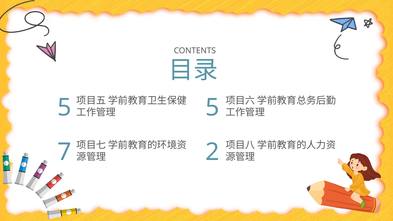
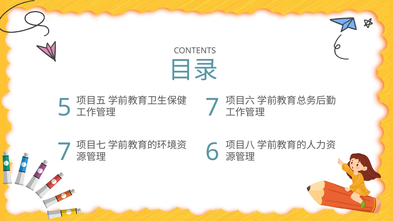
5 5: 5 -> 7
2: 2 -> 6
